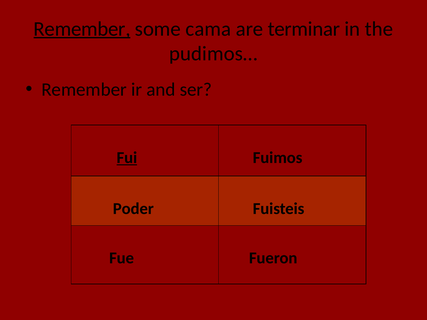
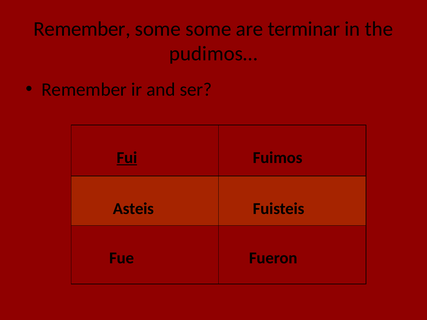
Remember at (82, 29) underline: present -> none
some cama: cama -> some
Poder: Poder -> Asteis
